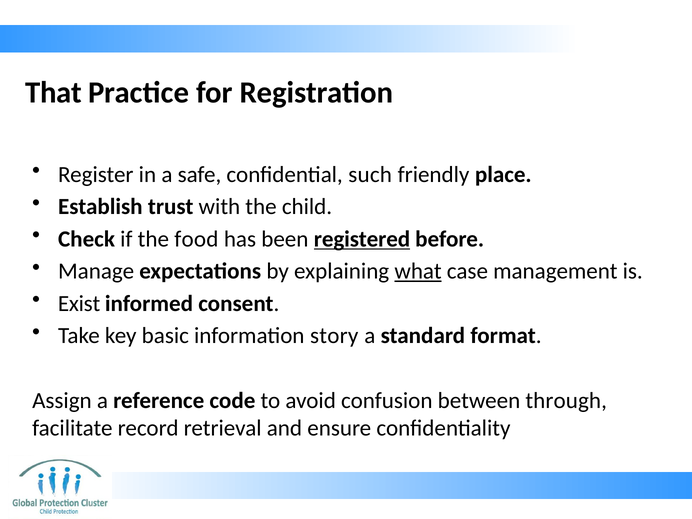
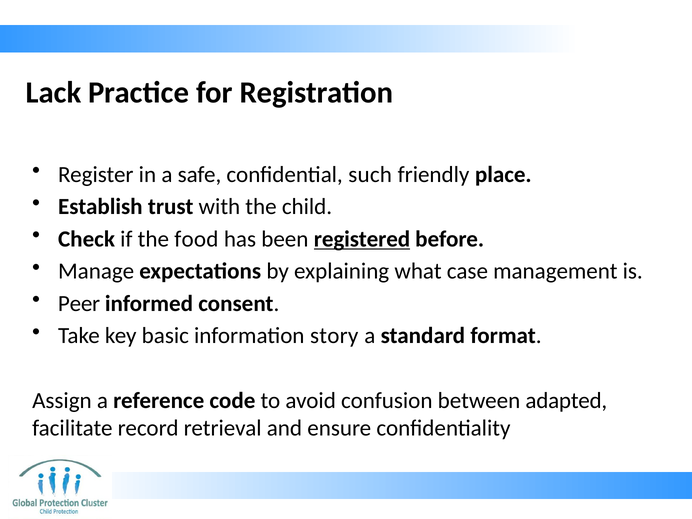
That: That -> Lack
what underline: present -> none
Exist: Exist -> Peer
through: through -> adapted
